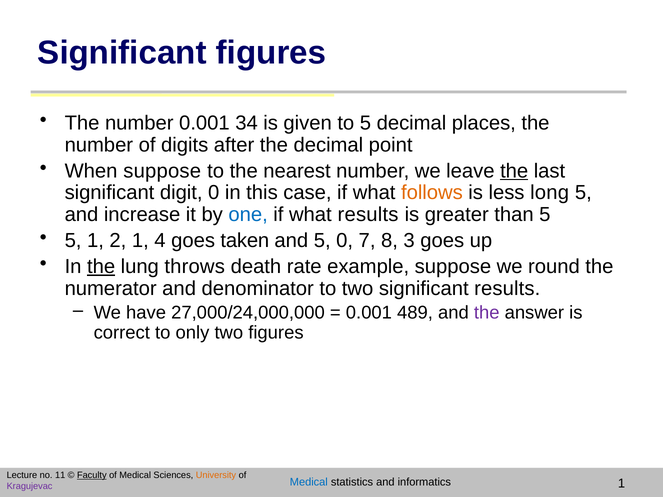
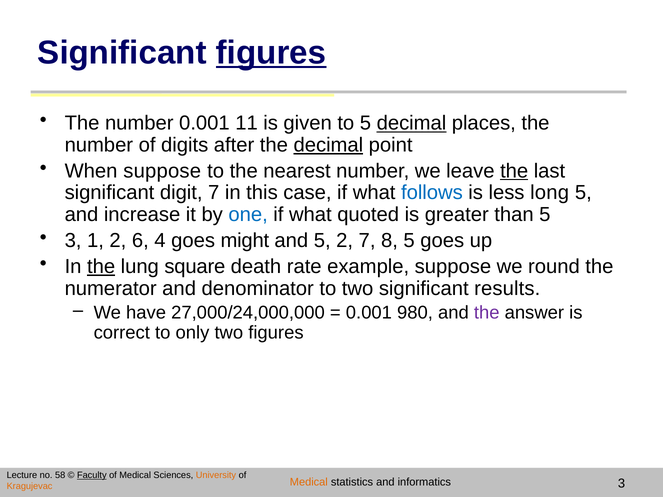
figures at (271, 53) underline: none -> present
34: 34 -> 11
decimal at (411, 123) underline: none -> present
decimal at (328, 145) underline: none -> present
digit 0: 0 -> 7
follows colour: orange -> blue
what results: results -> quoted
5 at (73, 241): 5 -> 3
2 1: 1 -> 6
taken: taken -> might
5 0: 0 -> 2
8 3: 3 -> 5
throws: throws -> square
489: 489 -> 980
11: 11 -> 58
Medical at (309, 482) colour: blue -> orange
informatics 1: 1 -> 3
Kragujevac colour: purple -> orange
